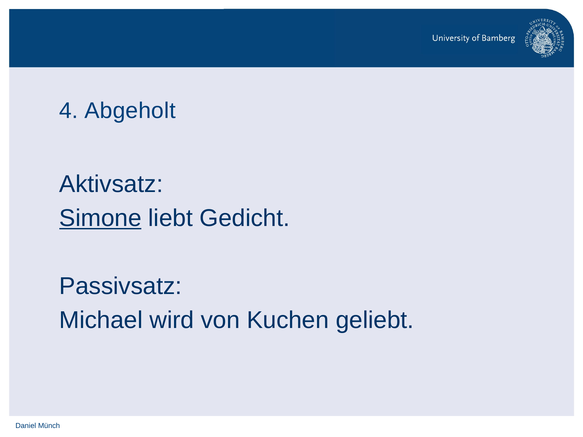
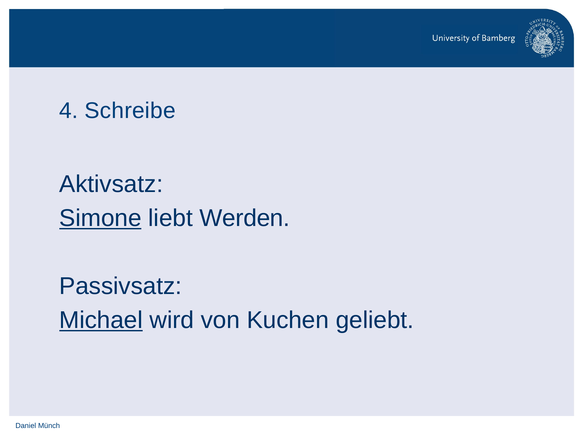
Abgeholt: Abgeholt -> Schreibe
Gedicht: Gedicht -> Werden
Michael underline: none -> present
